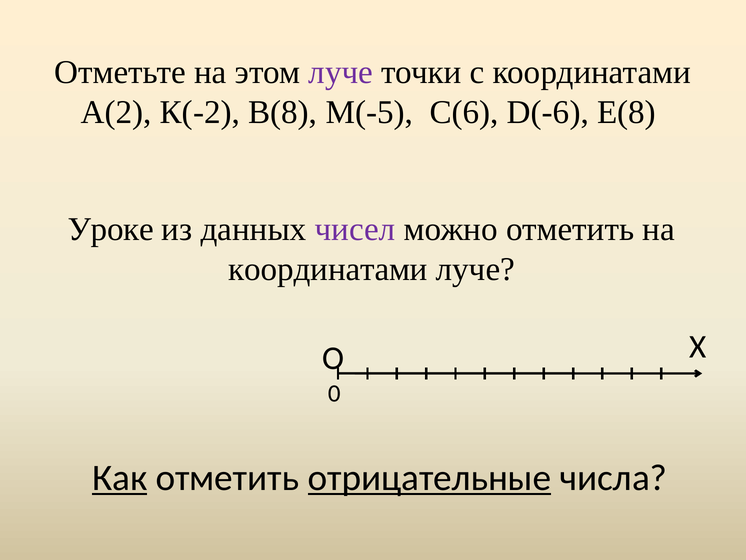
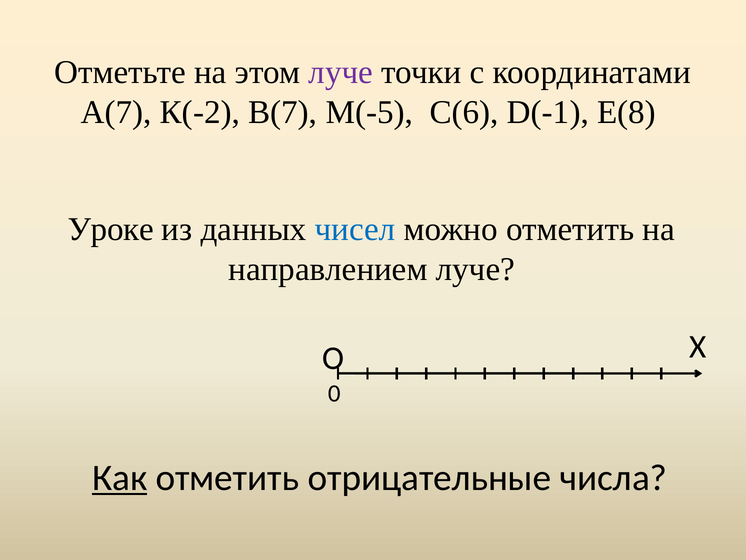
А(2: А(2 -> А(7
В(8: В(8 -> В(7
D(-6: D(-6 -> D(-1
чисел colour: purple -> blue
координатами at (328, 269): координатами -> направлением
отрицательные underline: present -> none
